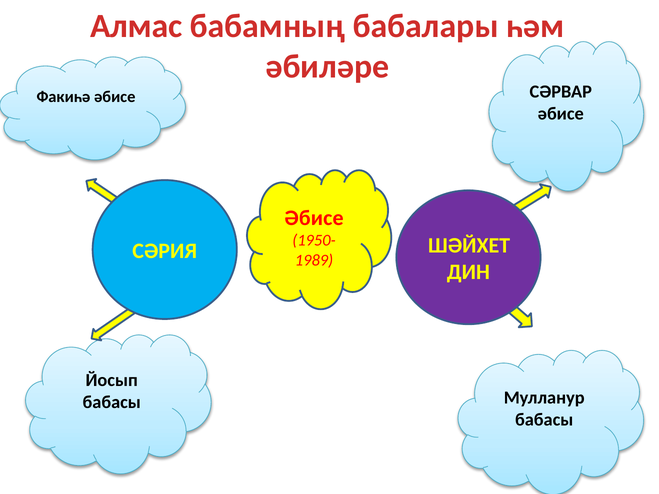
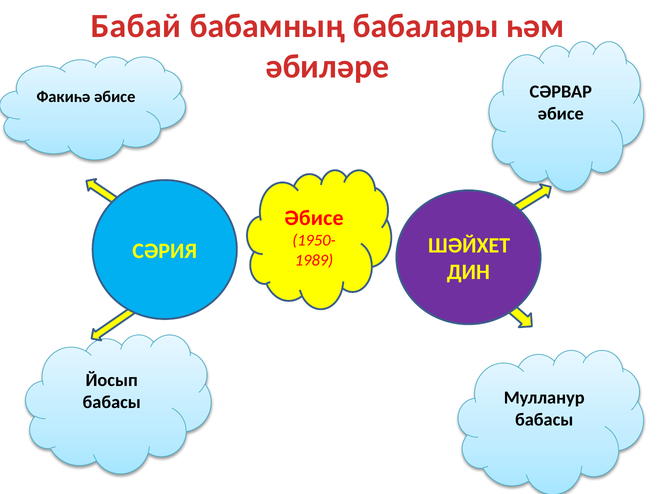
Алмас: Алмас -> Бабай
